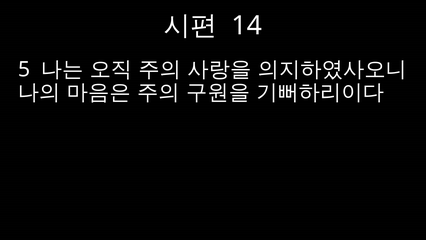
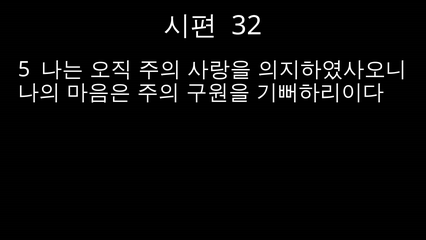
14: 14 -> 32
